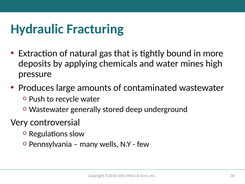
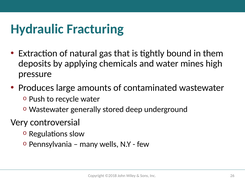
more: more -> them
